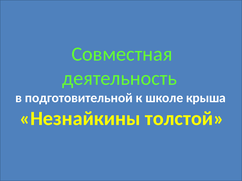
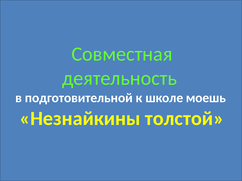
крыша: крыша -> моешь
